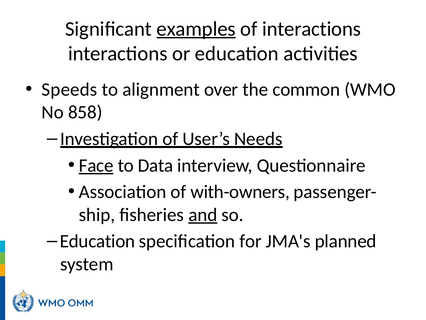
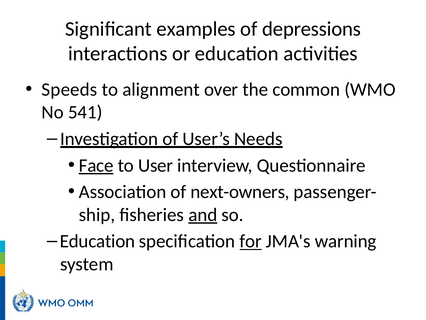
examples underline: present -> none
of interactions: interactions -> depressions
858: 858 -> 541
Data: Data -> User
with-owners: with-owners -> next-owners
for underline: none -> present
planned: planned -> warning
